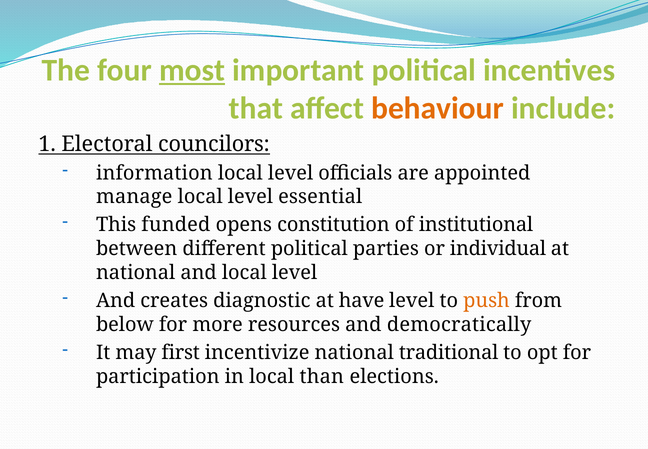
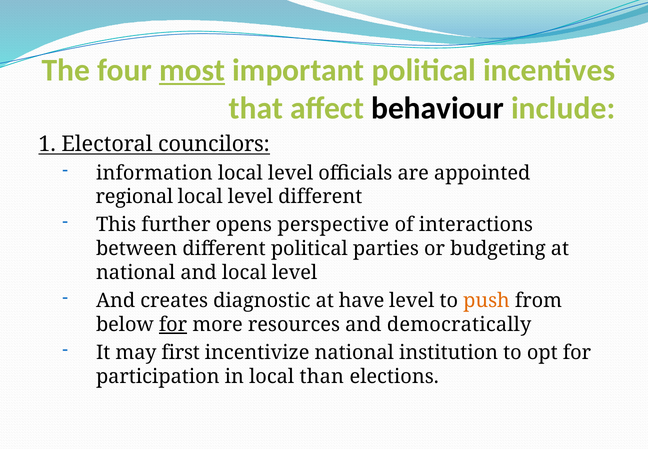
behaviour colour: orange -> black
manage: manage -> regional
level essential: essential -> different
funded: funded -> further
constitution: constitution -> perspective
institutional: institutional -> interactions
individual: individual -> budgeting
for at (173, 324) underline: none -> present
traditional: traditional -> institution
